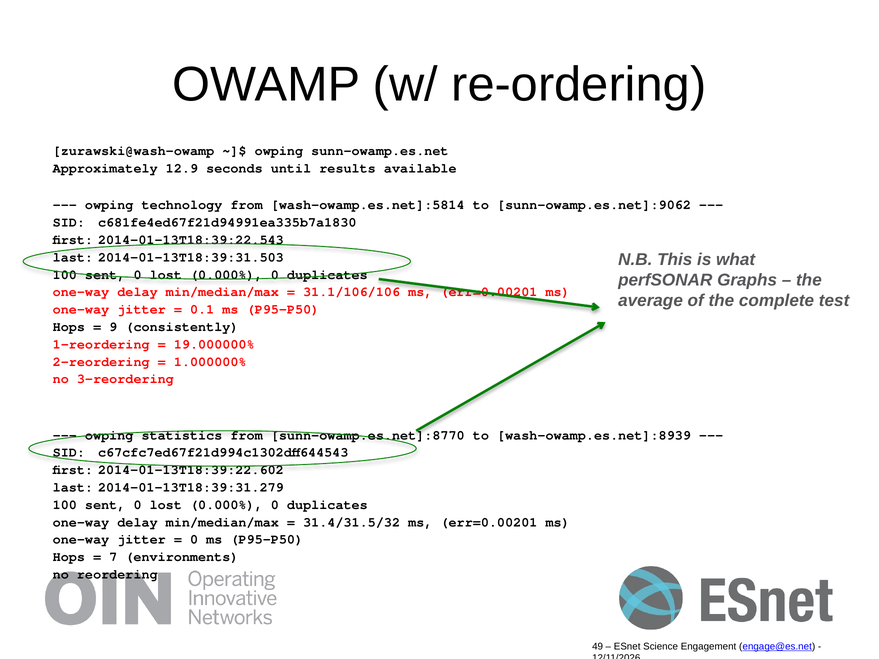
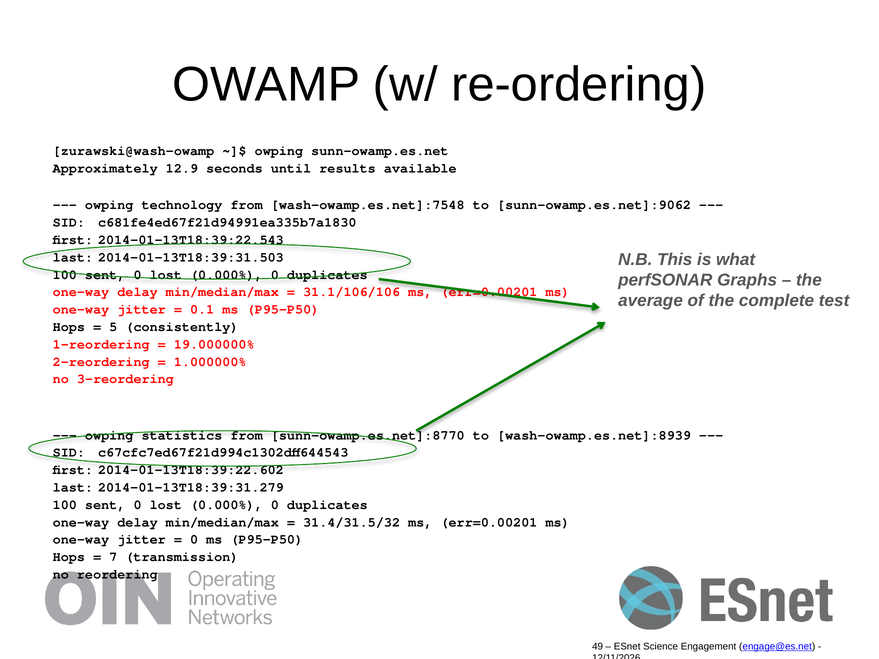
wash-owamp.es.net]:5814: wash-owamp.es.net]:5814 -> wash-owamp.es.net]:7548
9: 9 -> 5
environments: environments -> transmission
